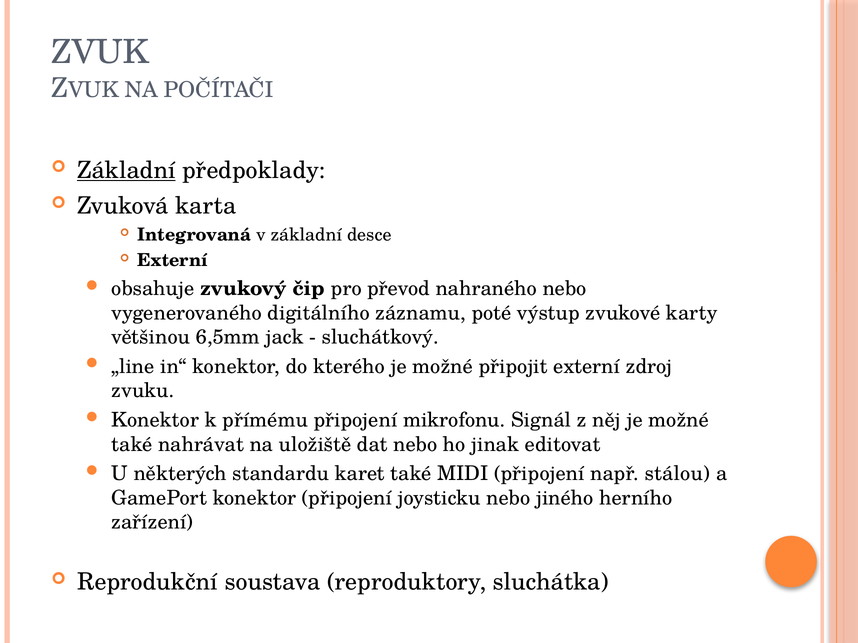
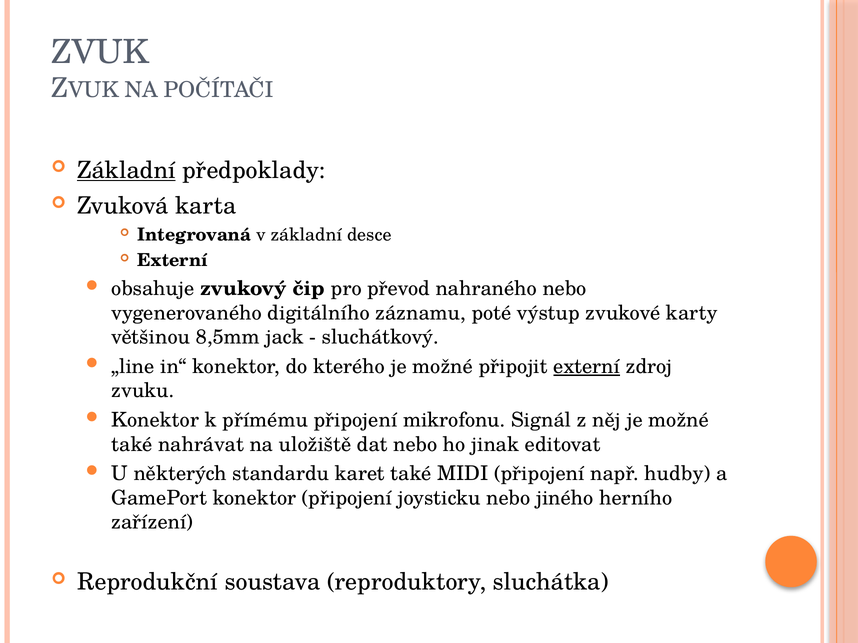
6,5mm: 6,5mm -> 8,5mm
externí at (587, 367) underline: none -> present
stálou: stálou -> hudby
